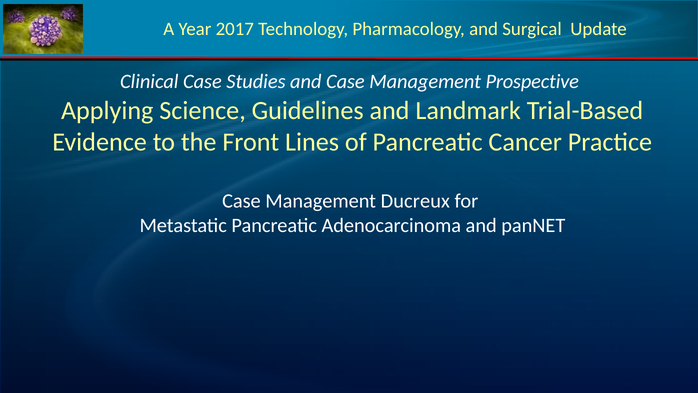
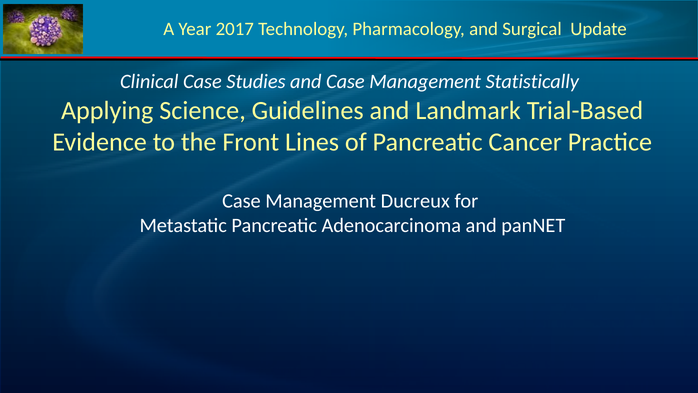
Prospective: Prospective -> Statistically
